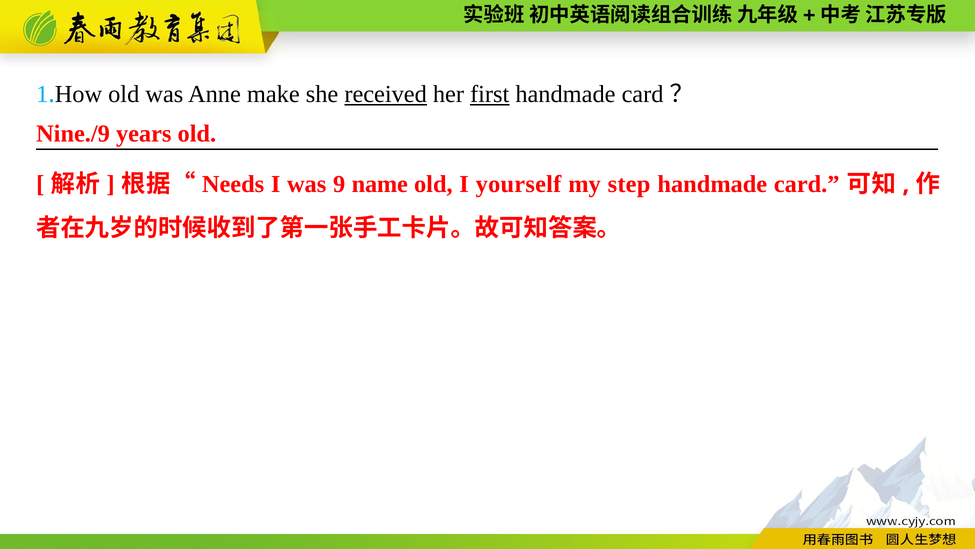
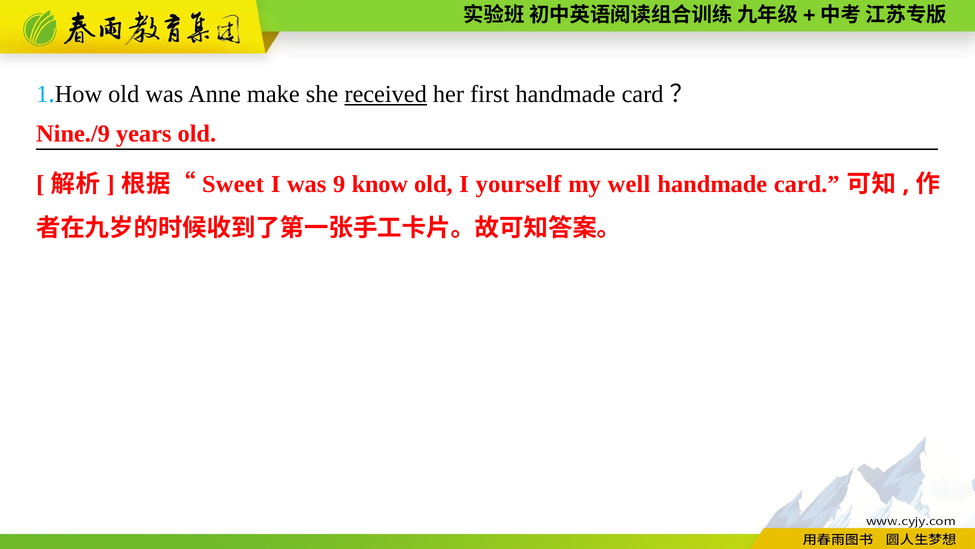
first underline: present -> none
Needs: Needs -> Sweet
name: name -> know
step: step -> well
